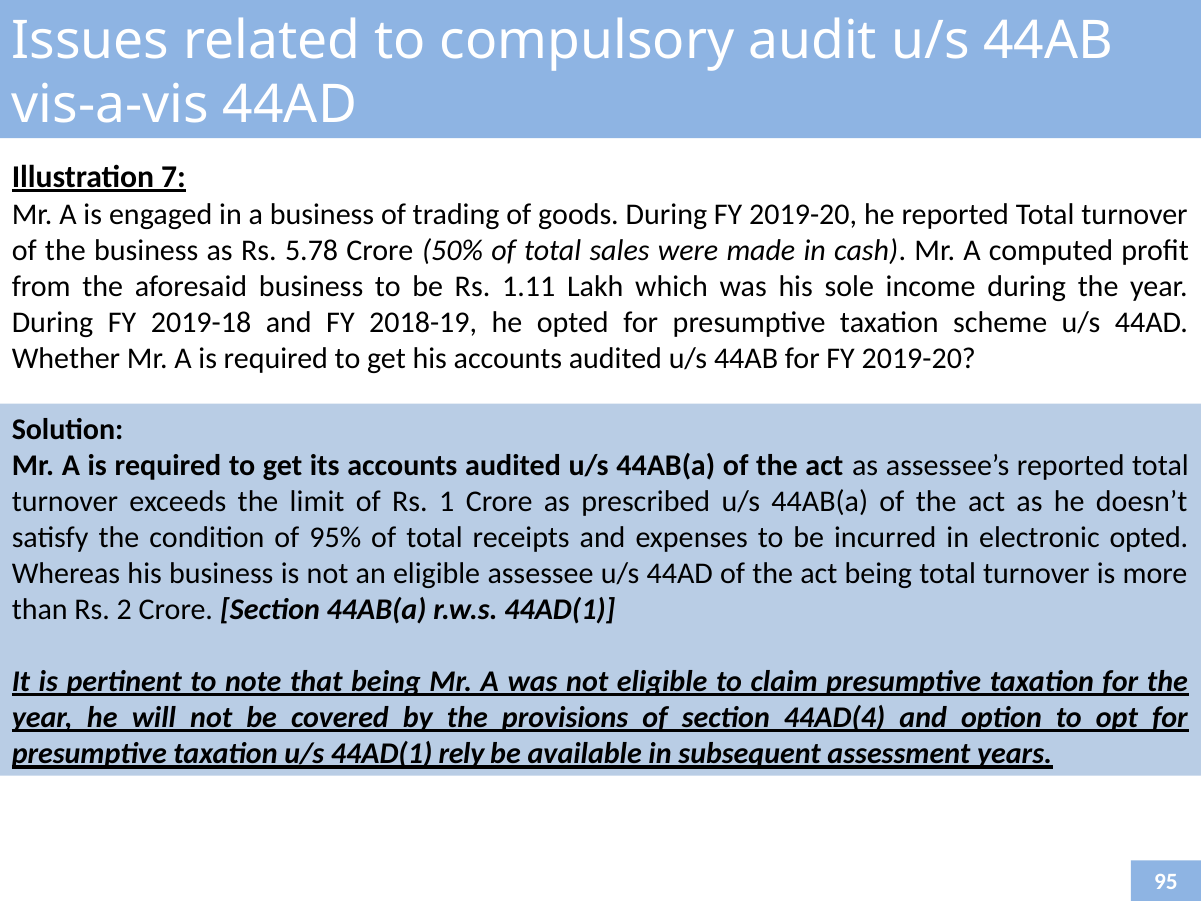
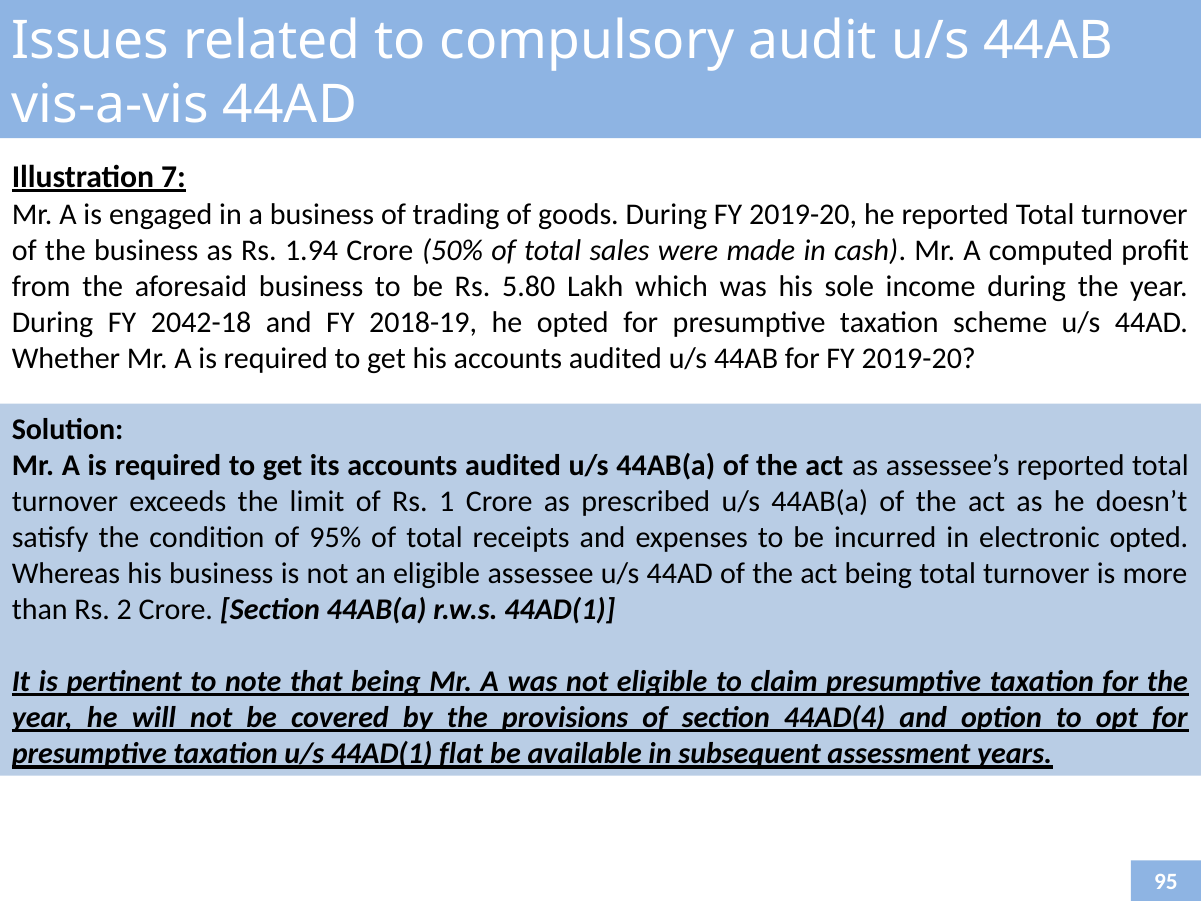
5.78: 5.78 -> 1.94
1.11: 1.11 -> 5.80
2019-18: 2019-18 -> 2042-18
rely: rely -> flat
